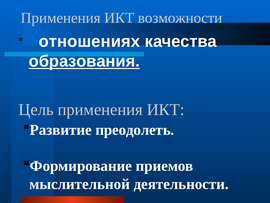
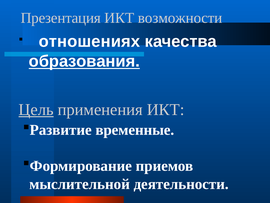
Применения at (61, 18): Применения -> Презентация
Цель underline: none -> present
преодолеть: преодолеть -> временные
